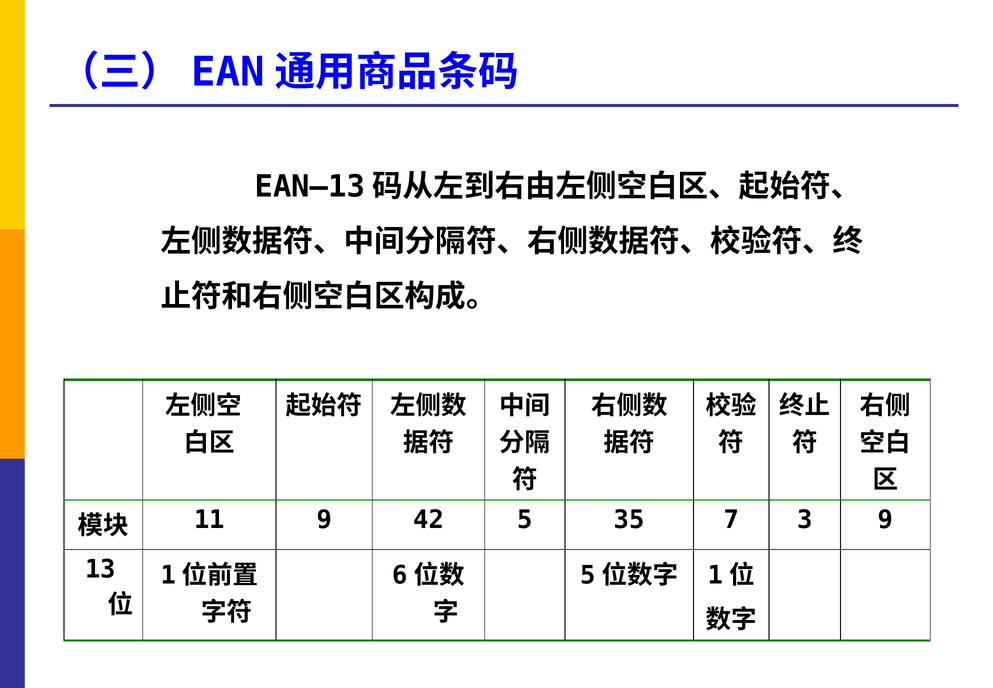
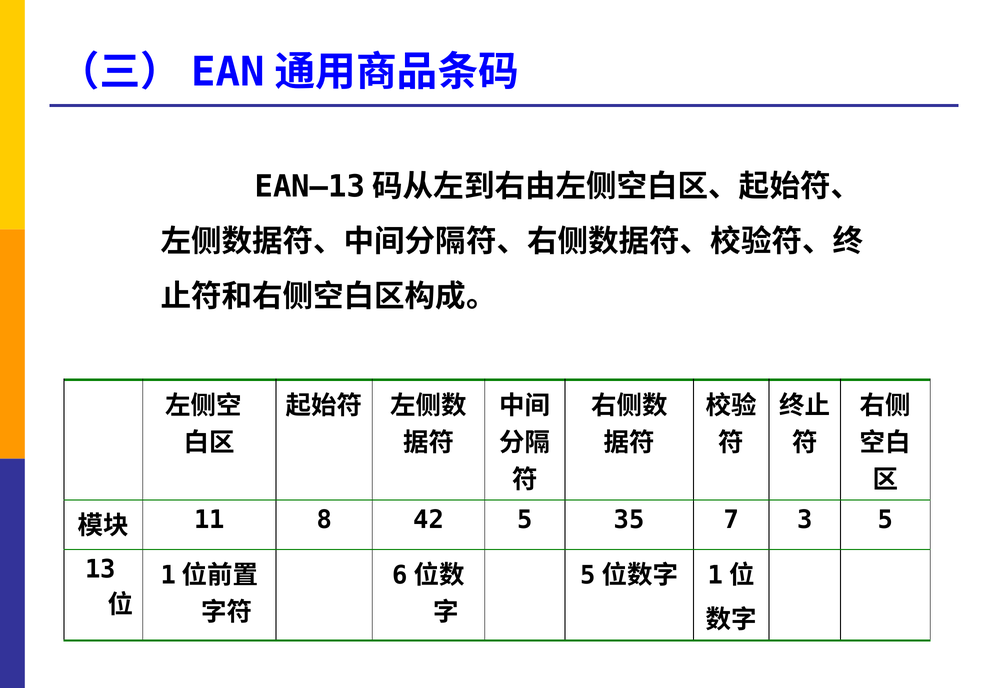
11 9: 9 -> 8
3 9: 9 -> 5
